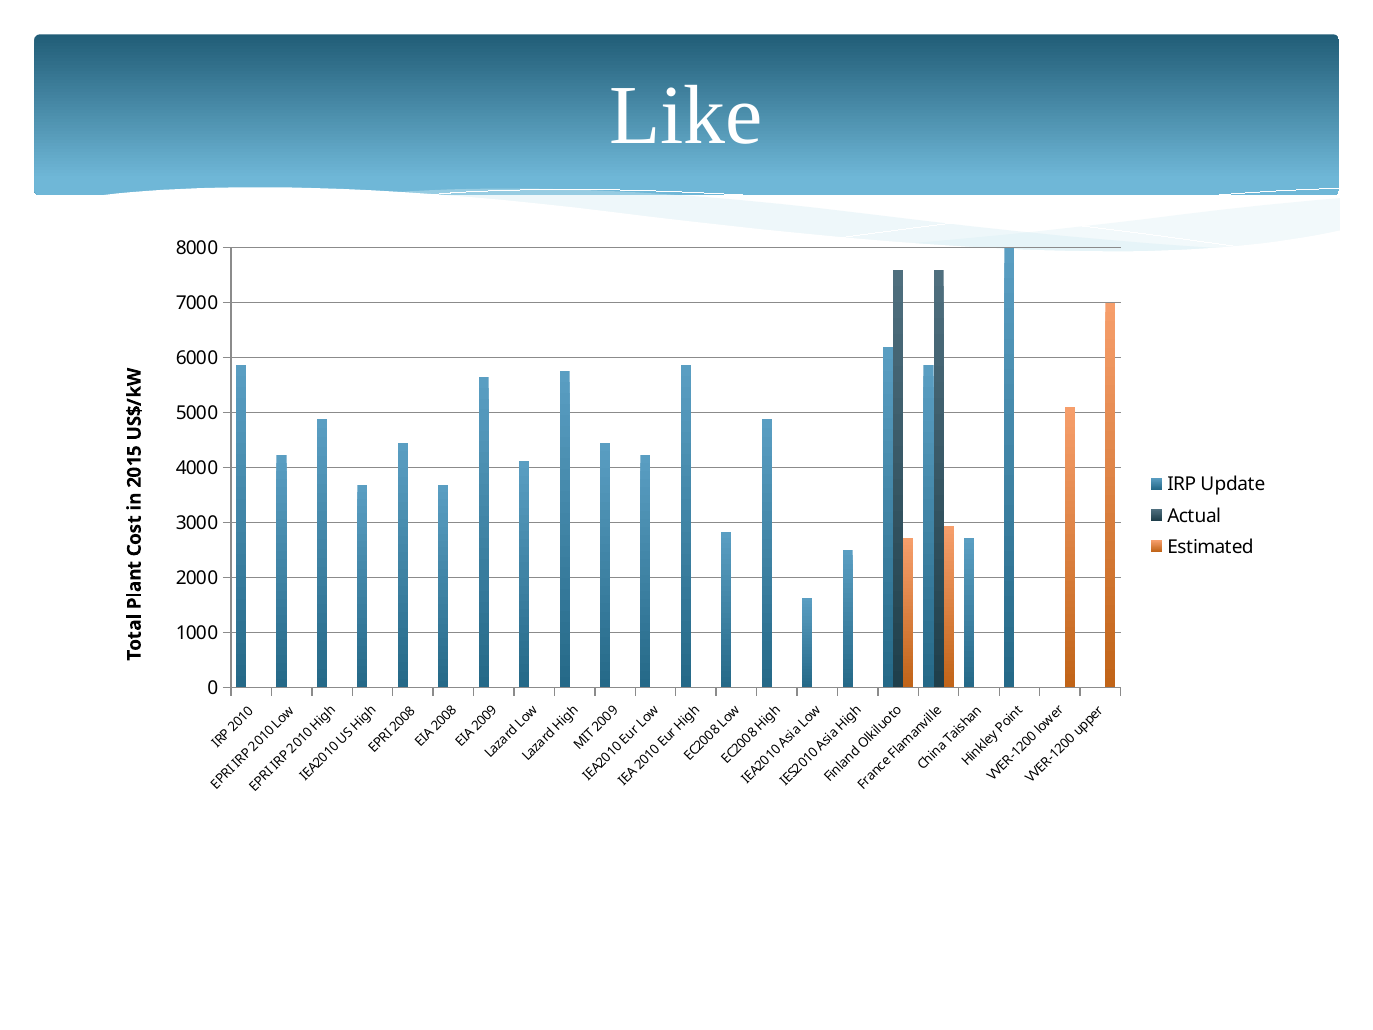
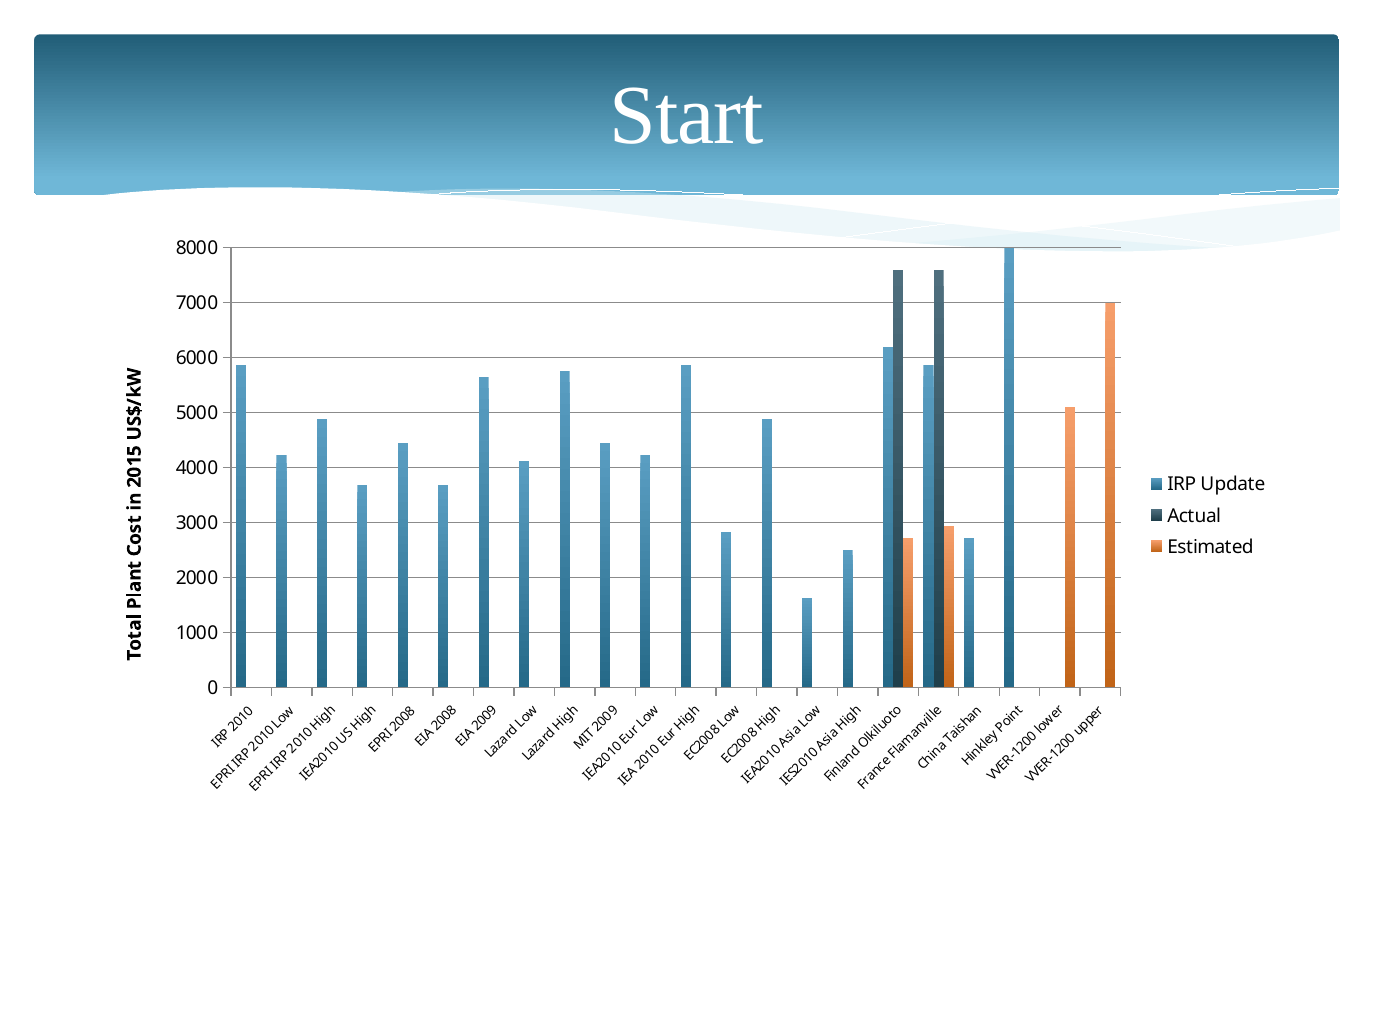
Like: Like -> Start
